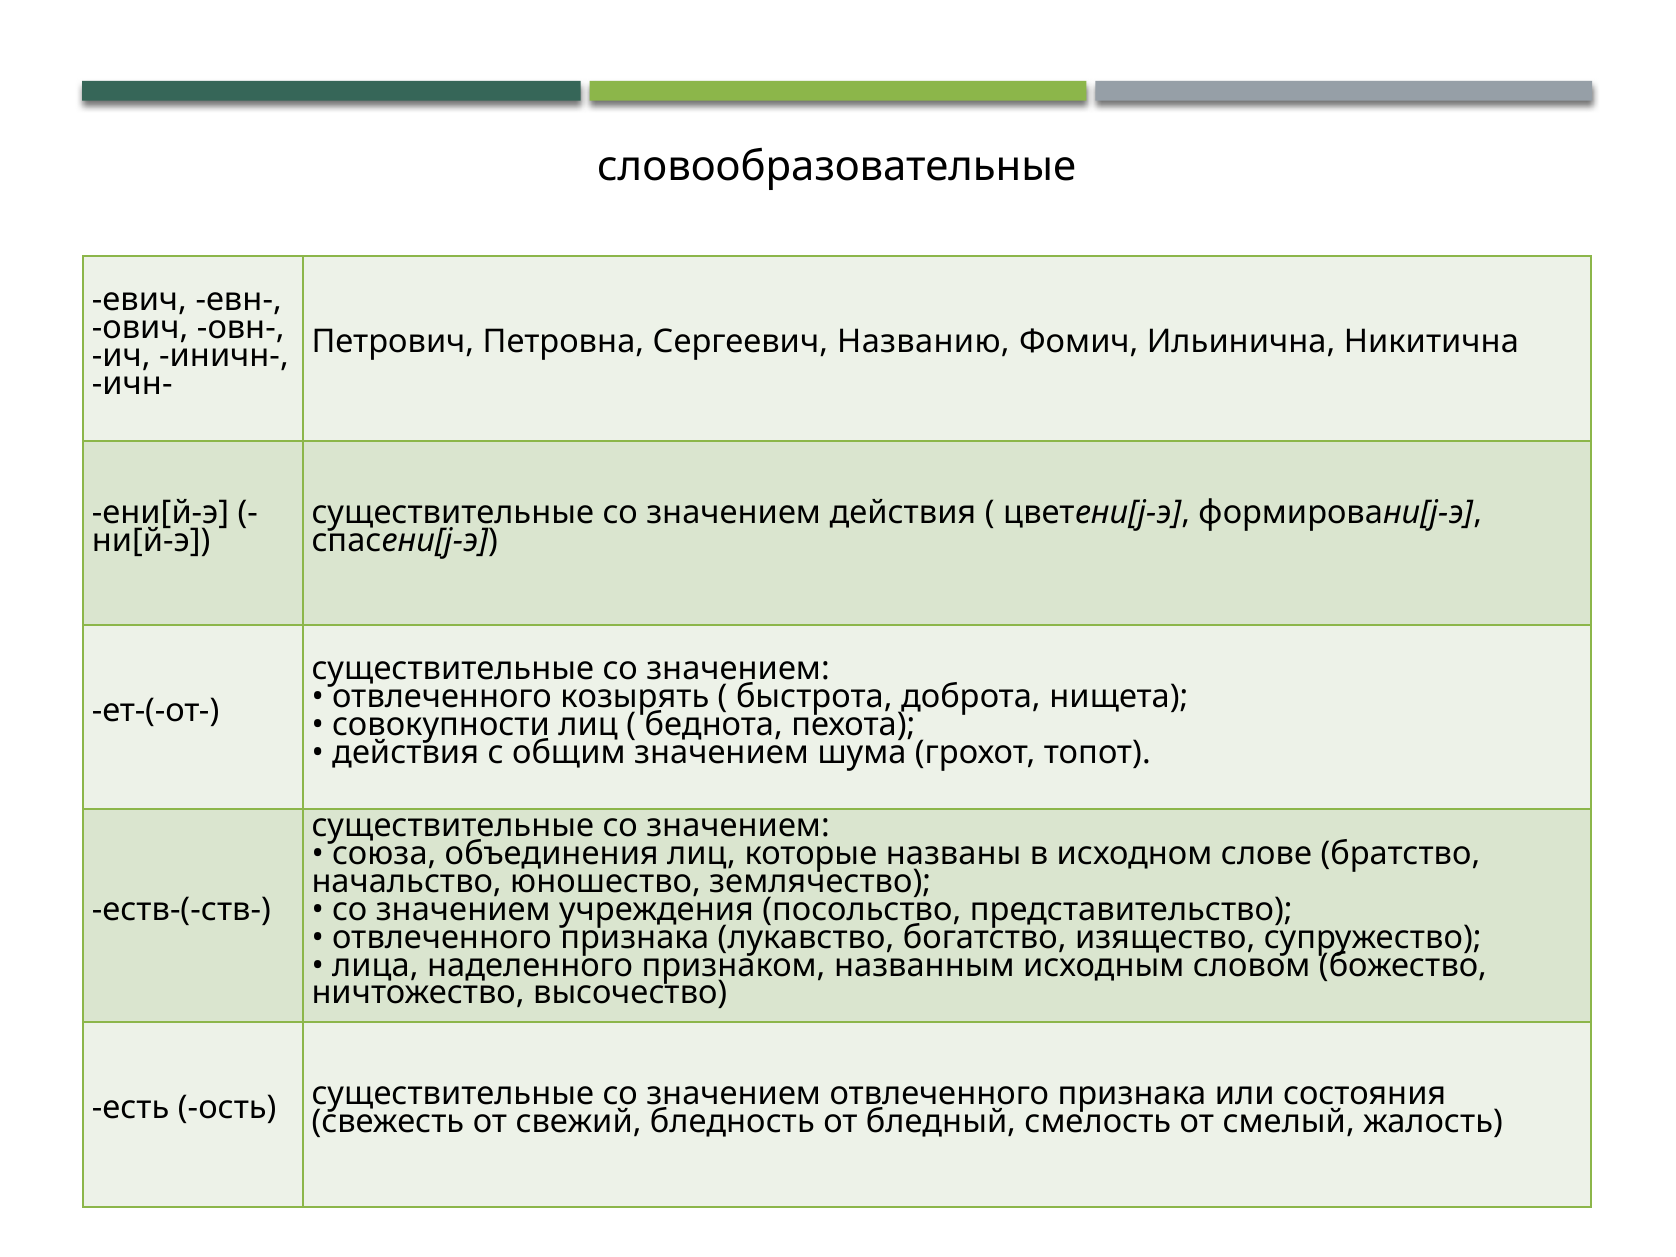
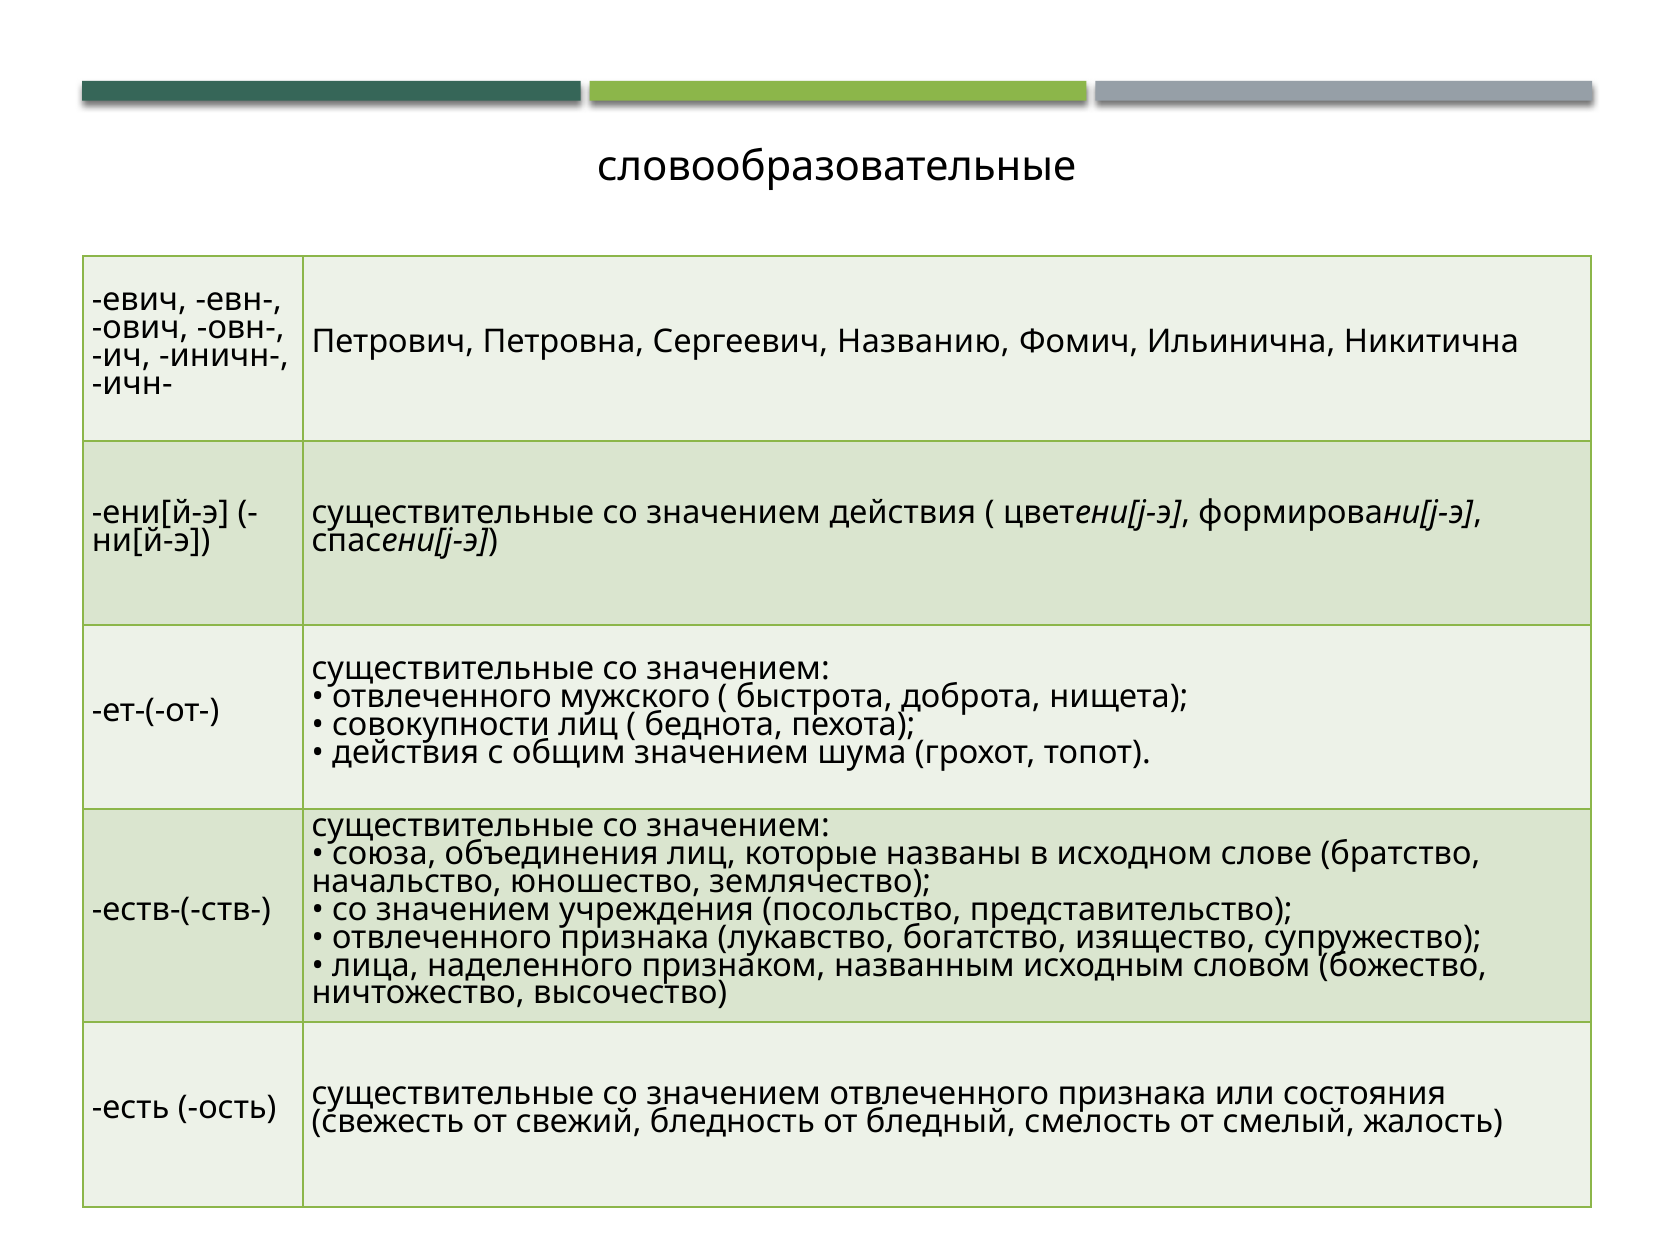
козырять: козырять -> мужского
